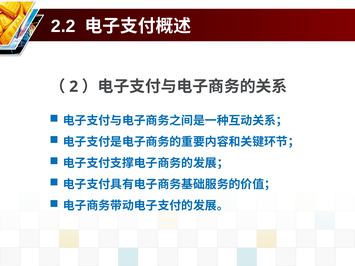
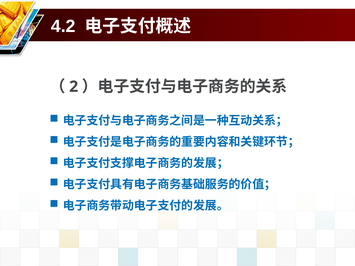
2.2: 2.2 -> 4.2
